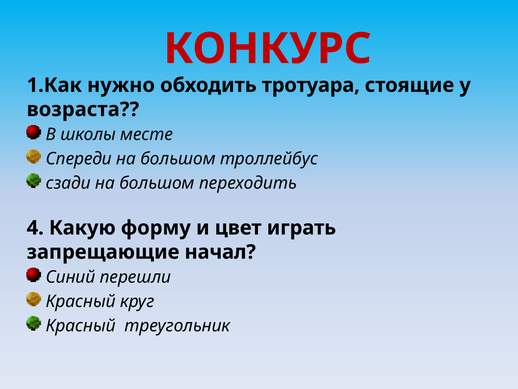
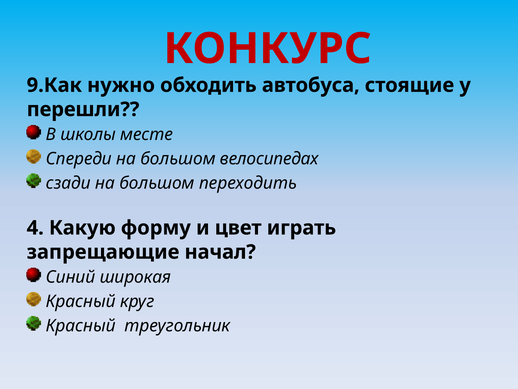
1.Как: 1.Как -> 9.Как
тротуара: тротуара -> автобуса
возраста: возраста -> перешли
троллейбус: троллейбус -> велосипедах
перешли: перешли -> широкая
